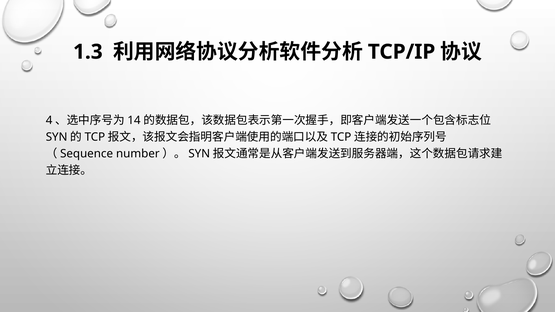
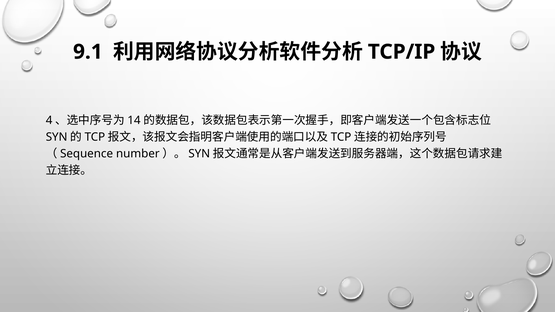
1.3: 1.3 -> 9.1
